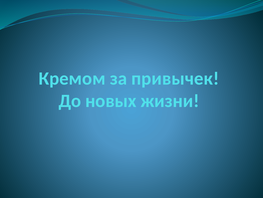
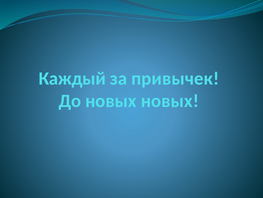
Кремом: Кремом -> Каждый
новых жизни: жизни -> новых
